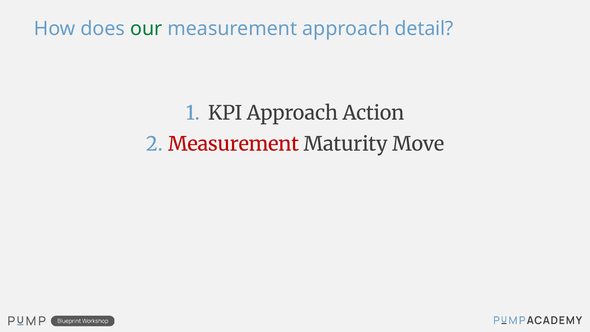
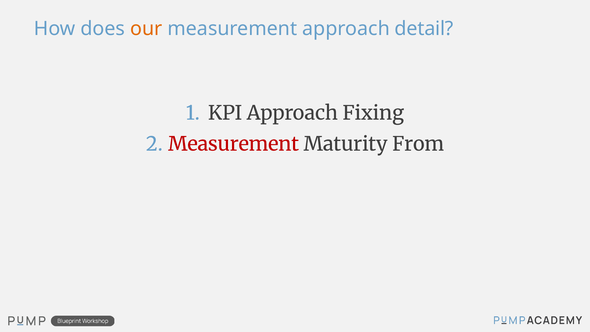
our colour: green -> orange
Action: Action -> Fixing
Move: Move -> From
